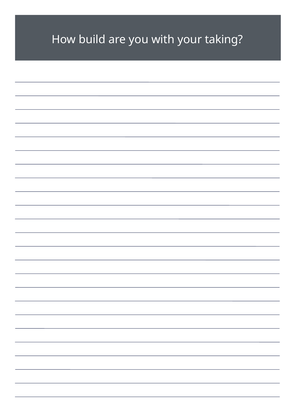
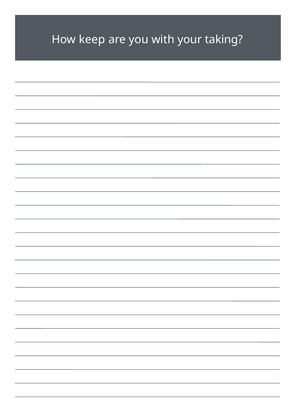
build: build -> keep
